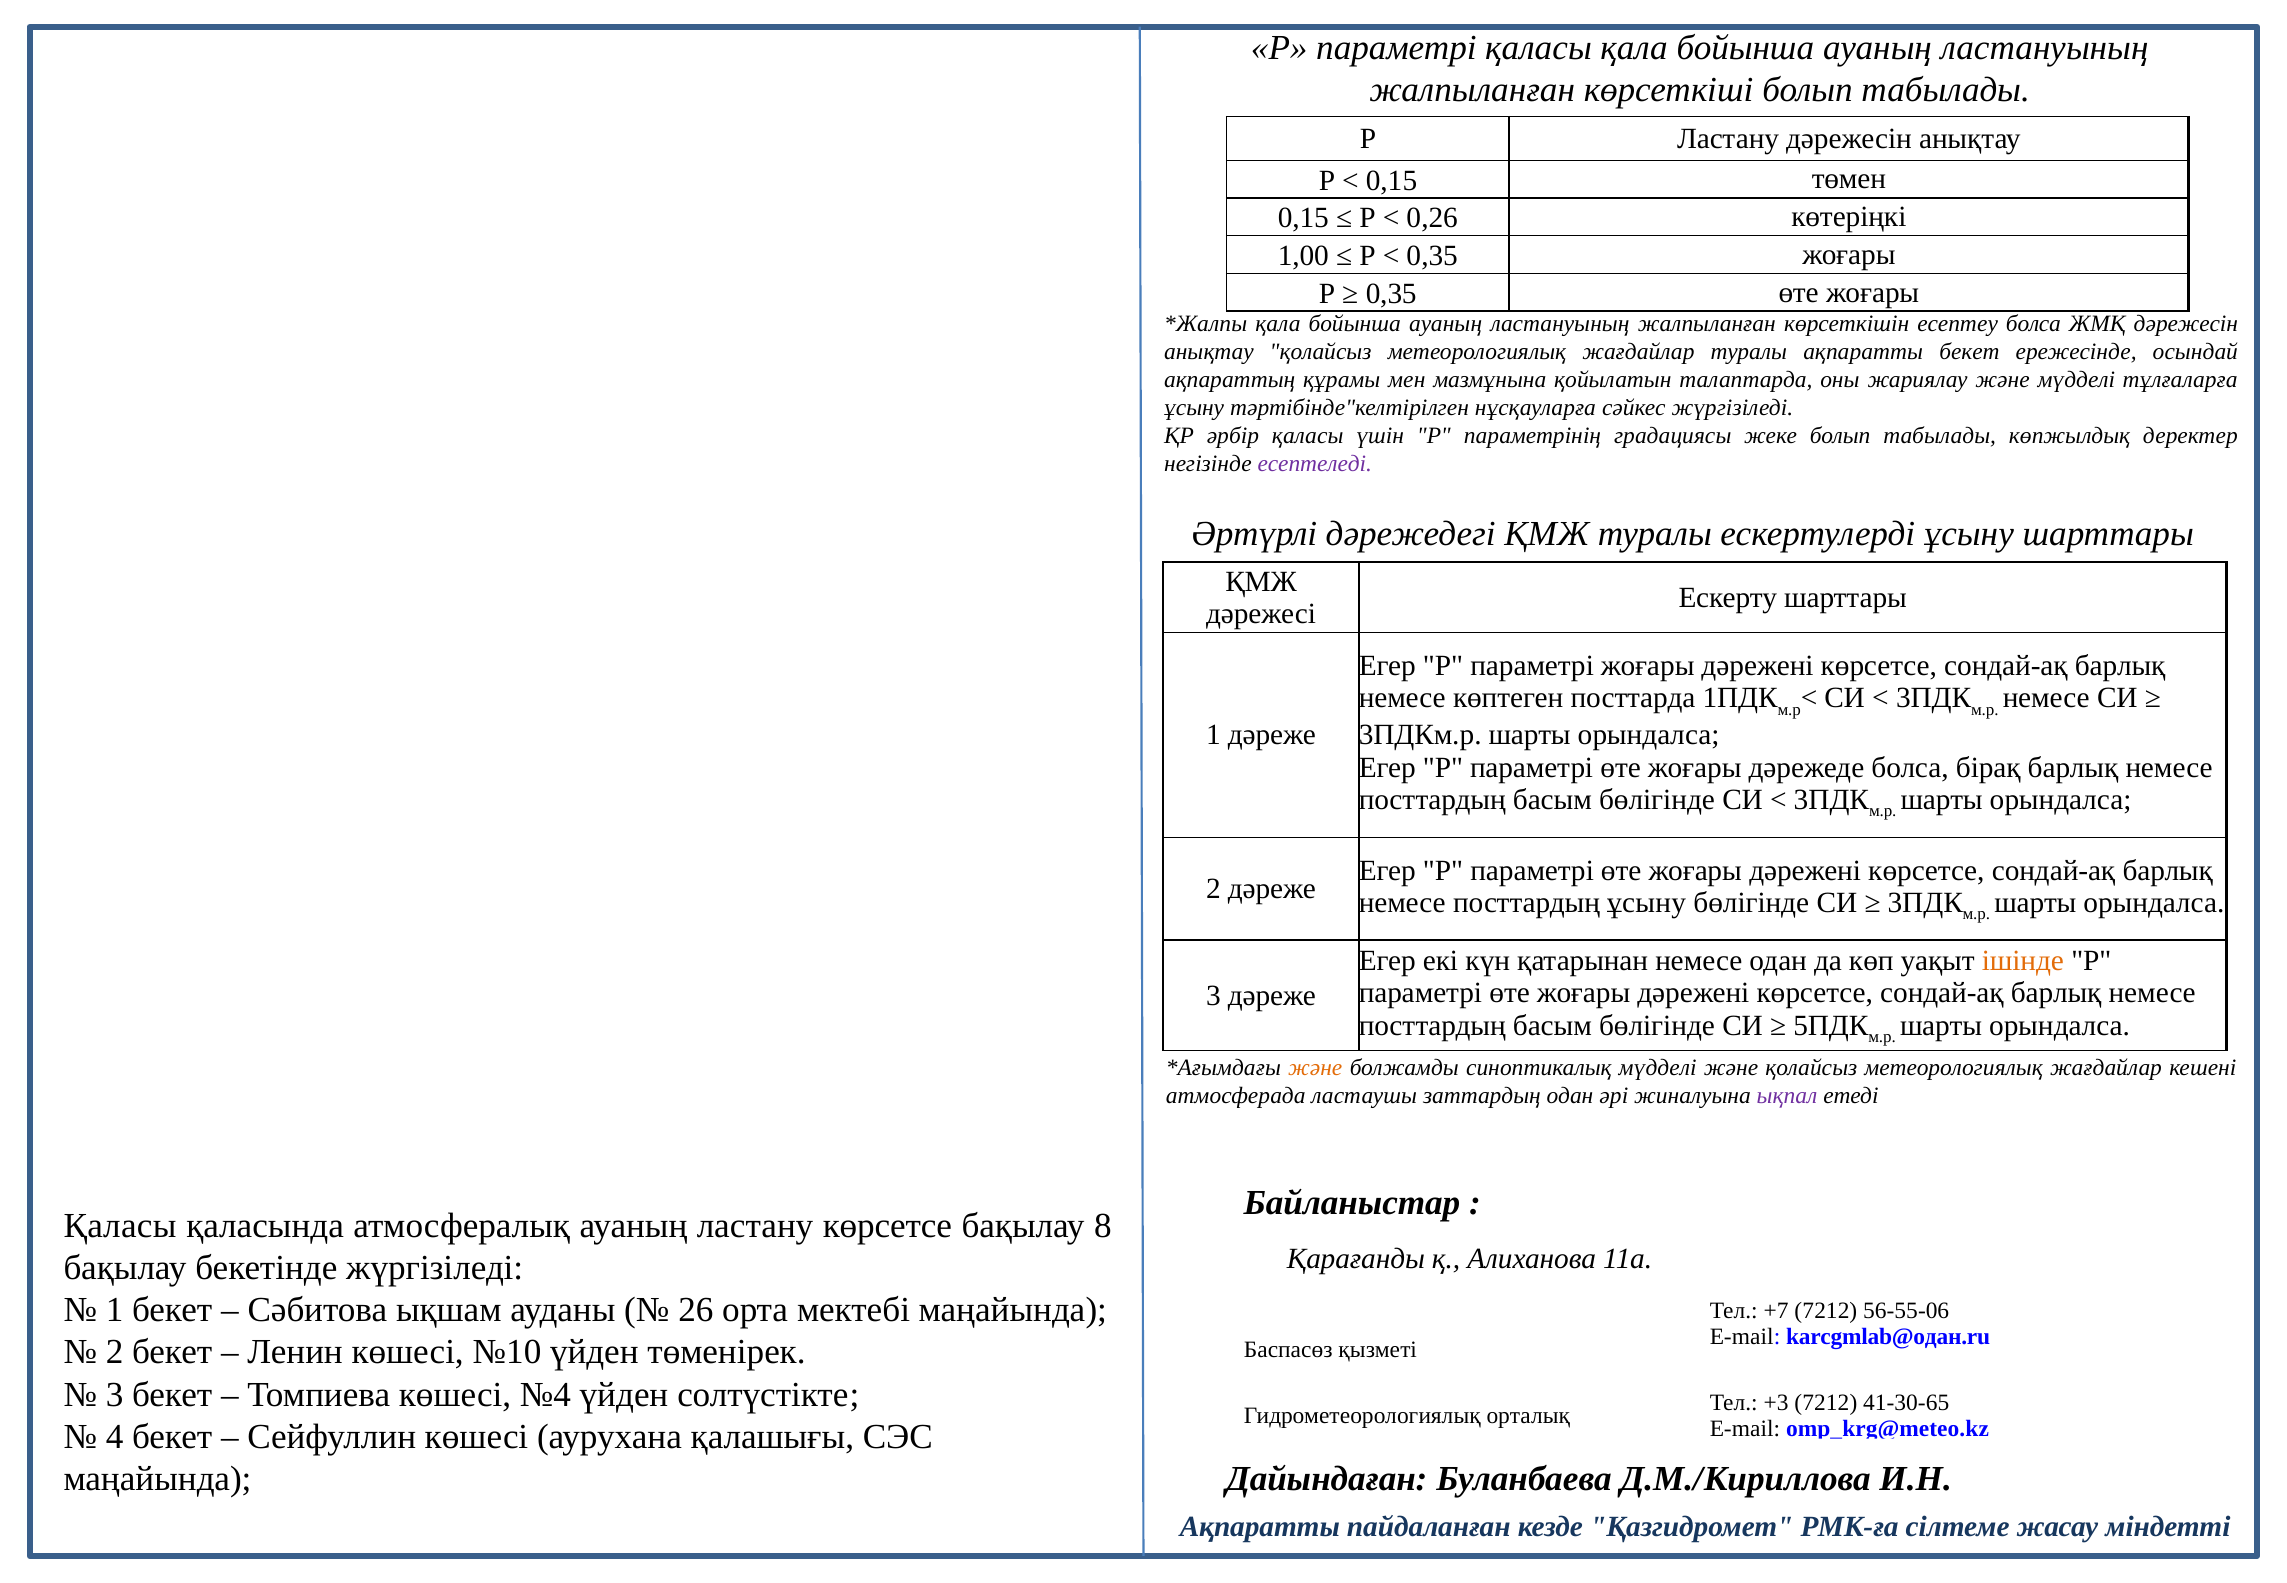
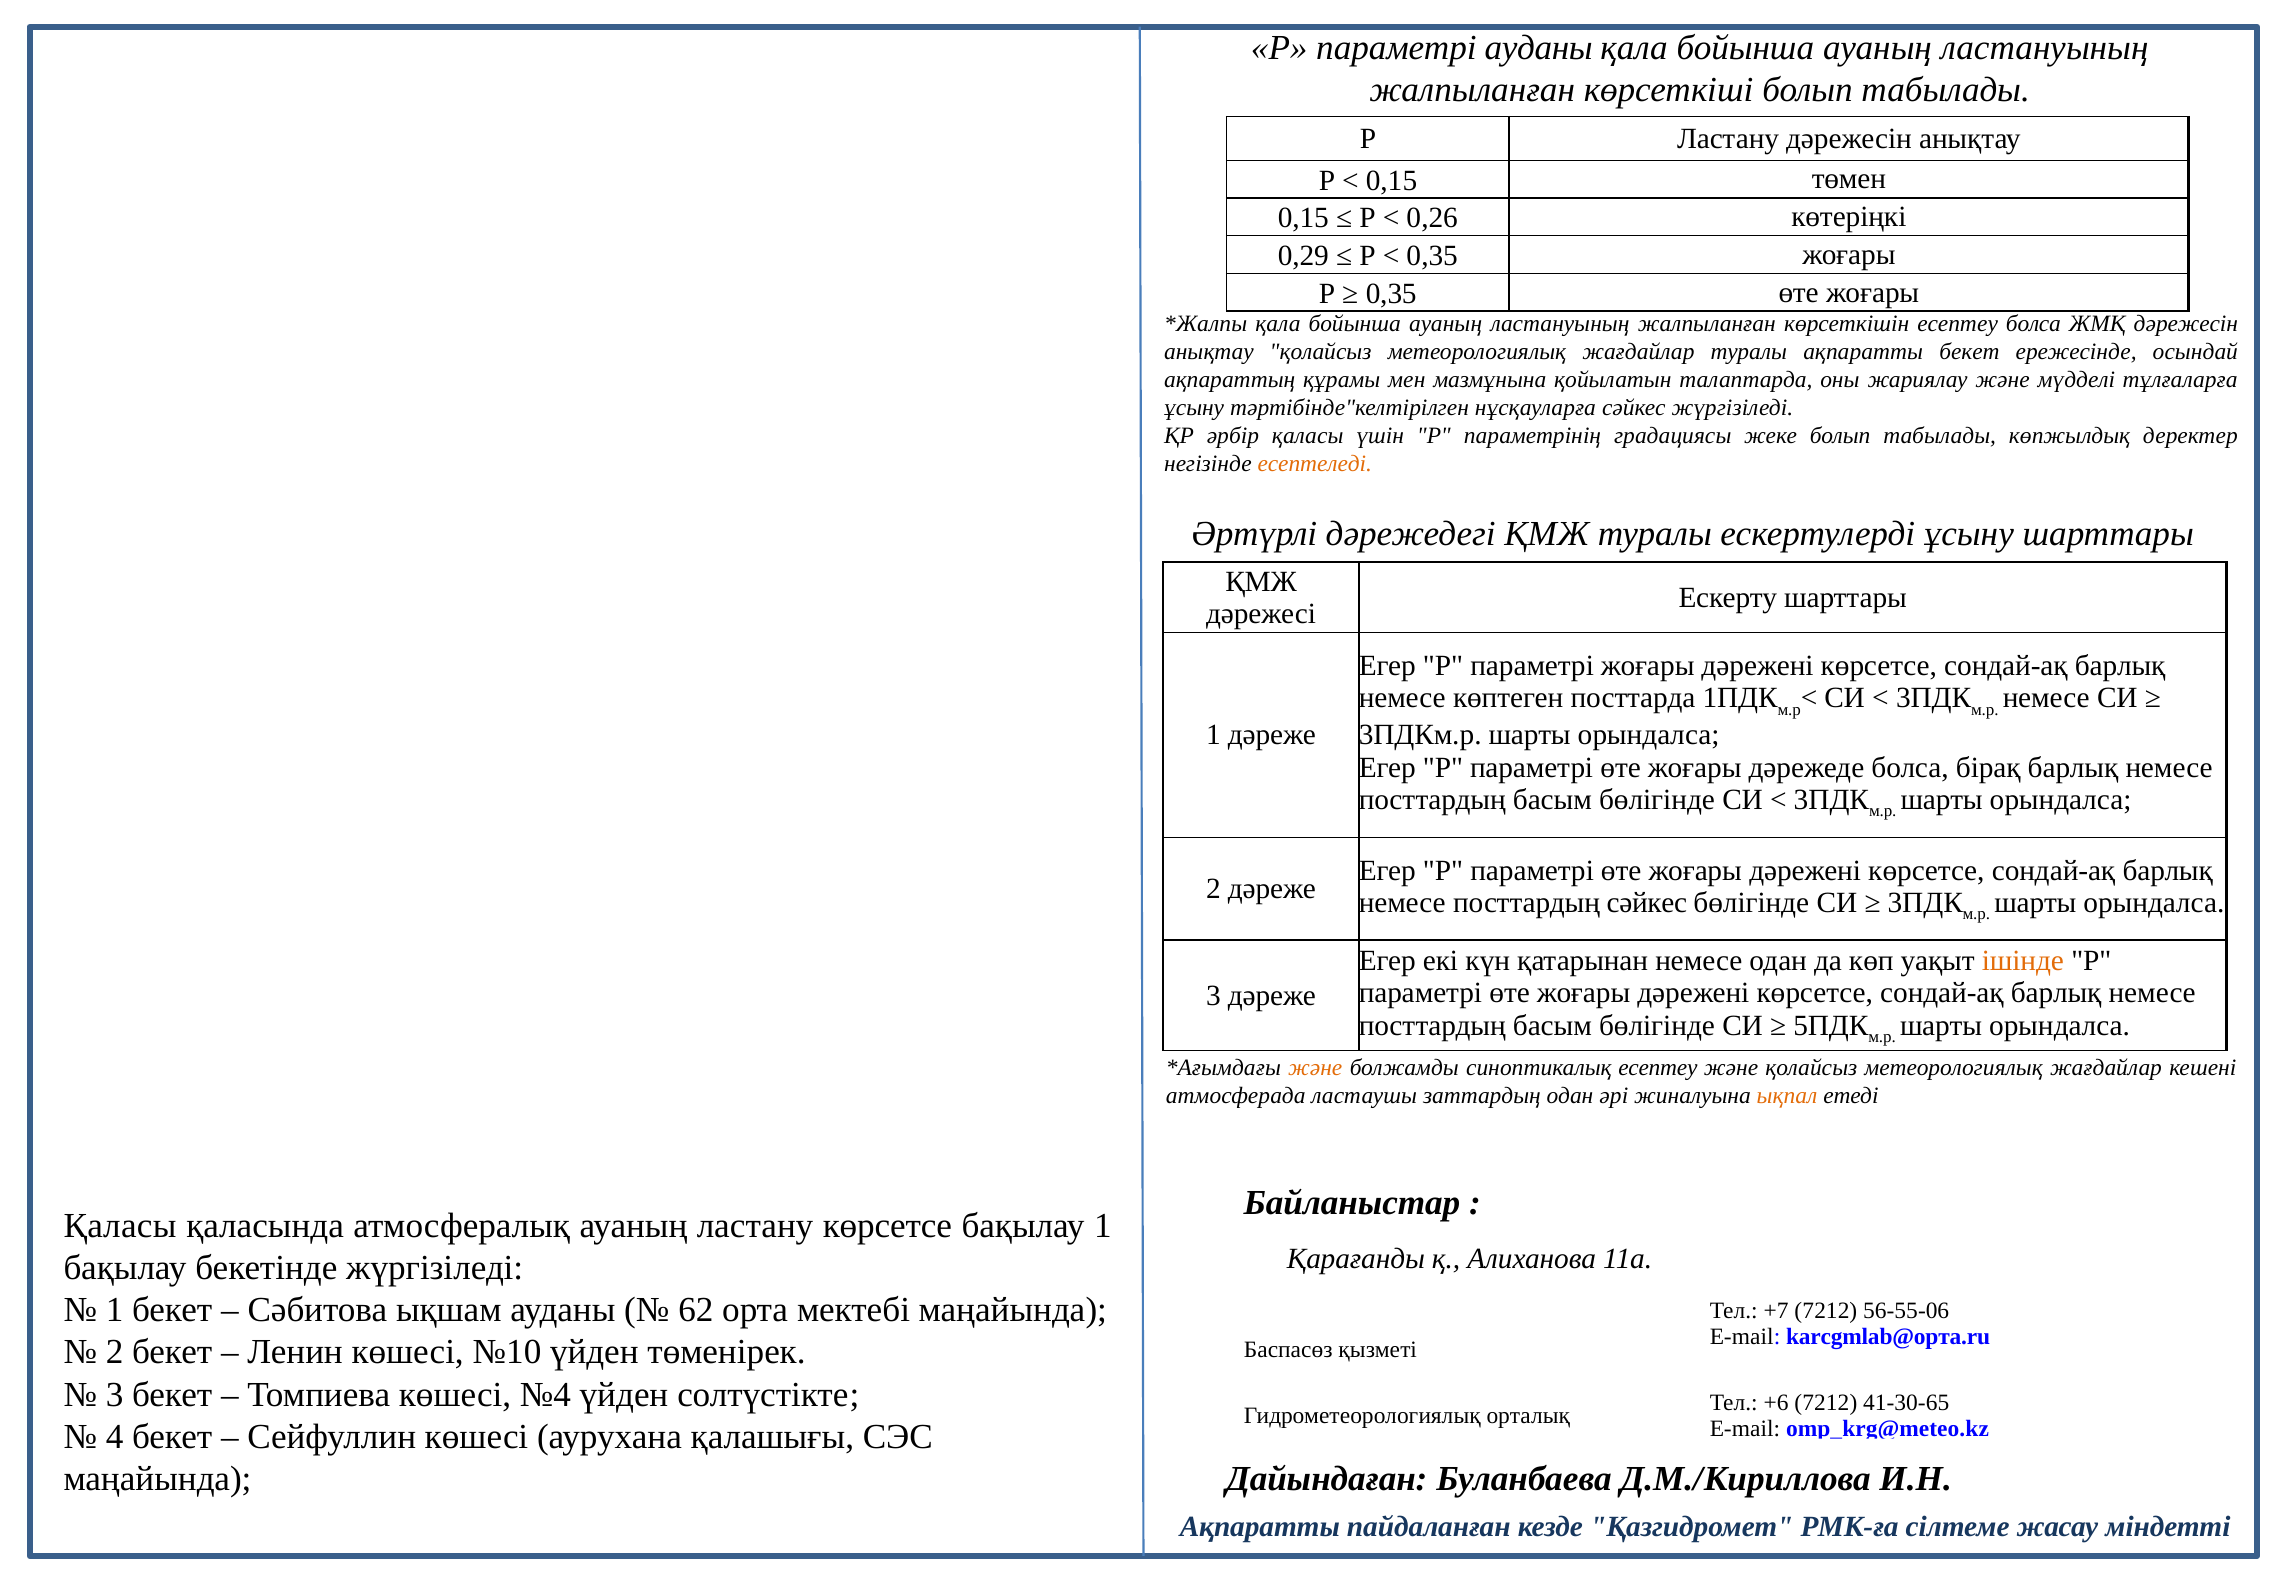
параметрі қаласы: қаласы -> ауданы
1,00: 1,00 -> 0,29
есептеледі colour: purple -> orange
посттардың ұсыну: ұсыну -> сәйкес
синоптикалық мүдделі: мүдделі -> есептеу
ықпал colour: purple -> orange
бақылау 8: 8 -> 1
26: 26 -> 62
karcgmlab@одан.ru: karcgmlab@одан.ru -> karcgmlab@орта.ru
+3: +3 -> +6
